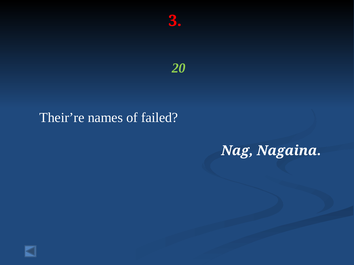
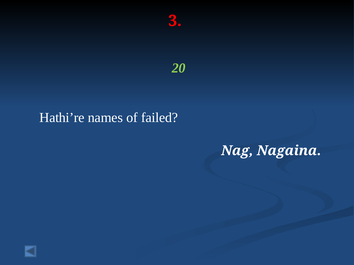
Their’re: Their’re -> Hathi’re
